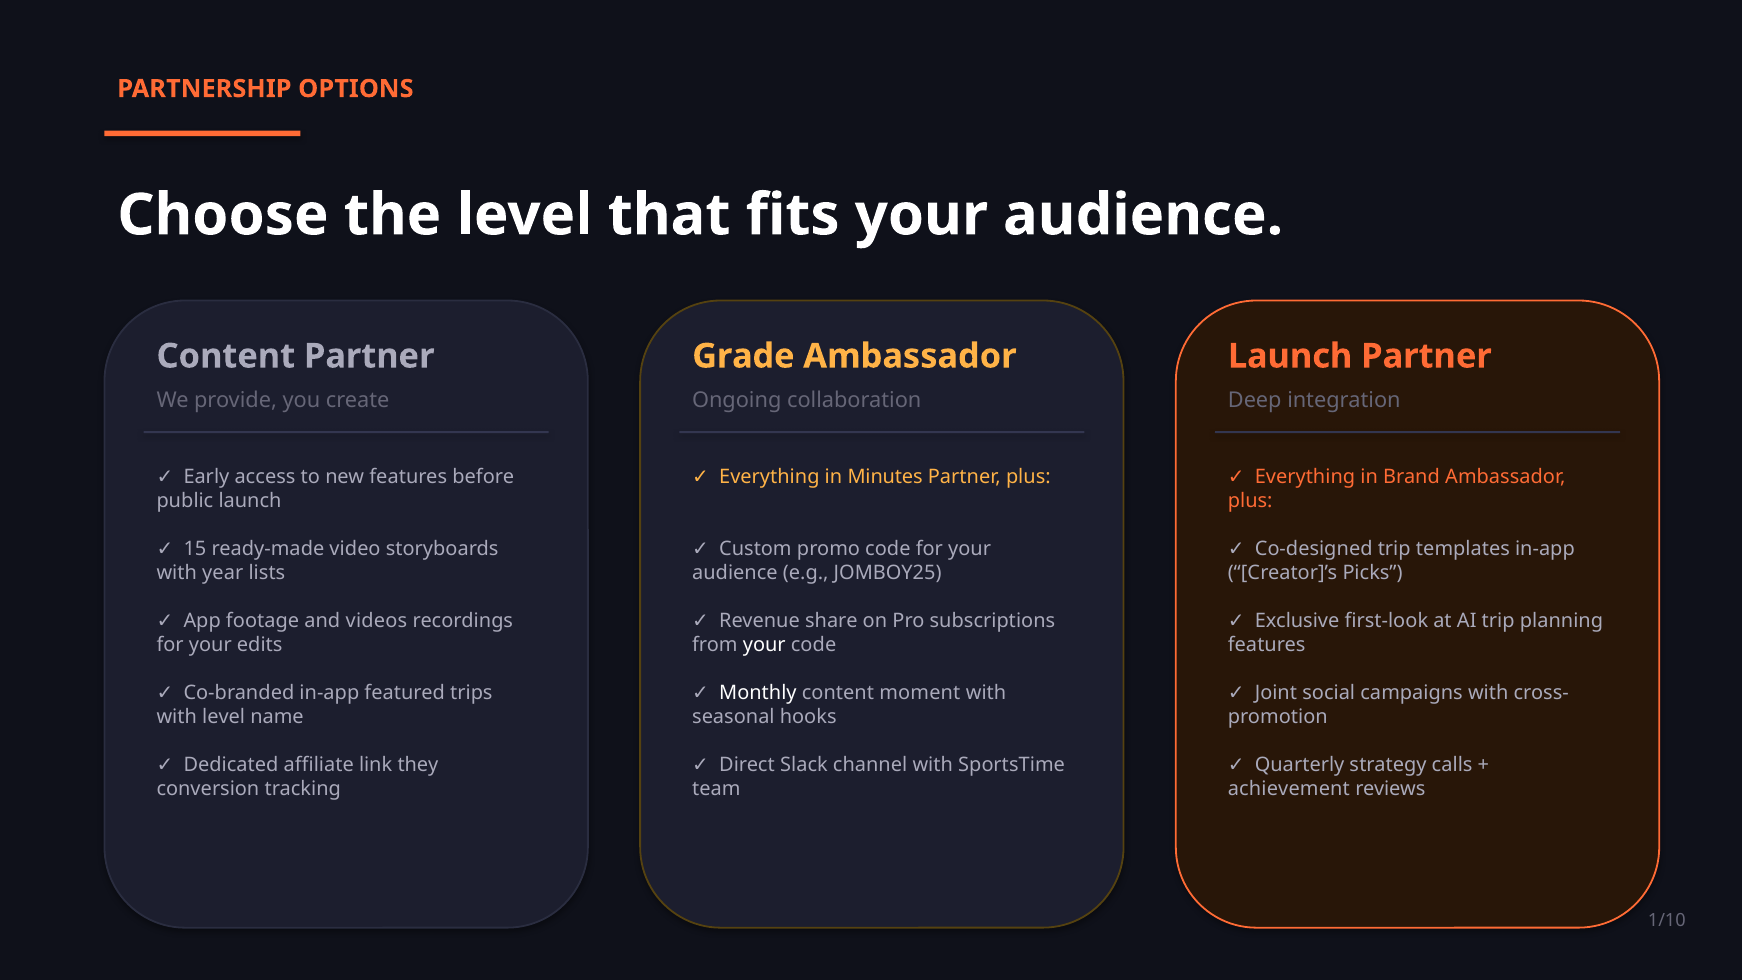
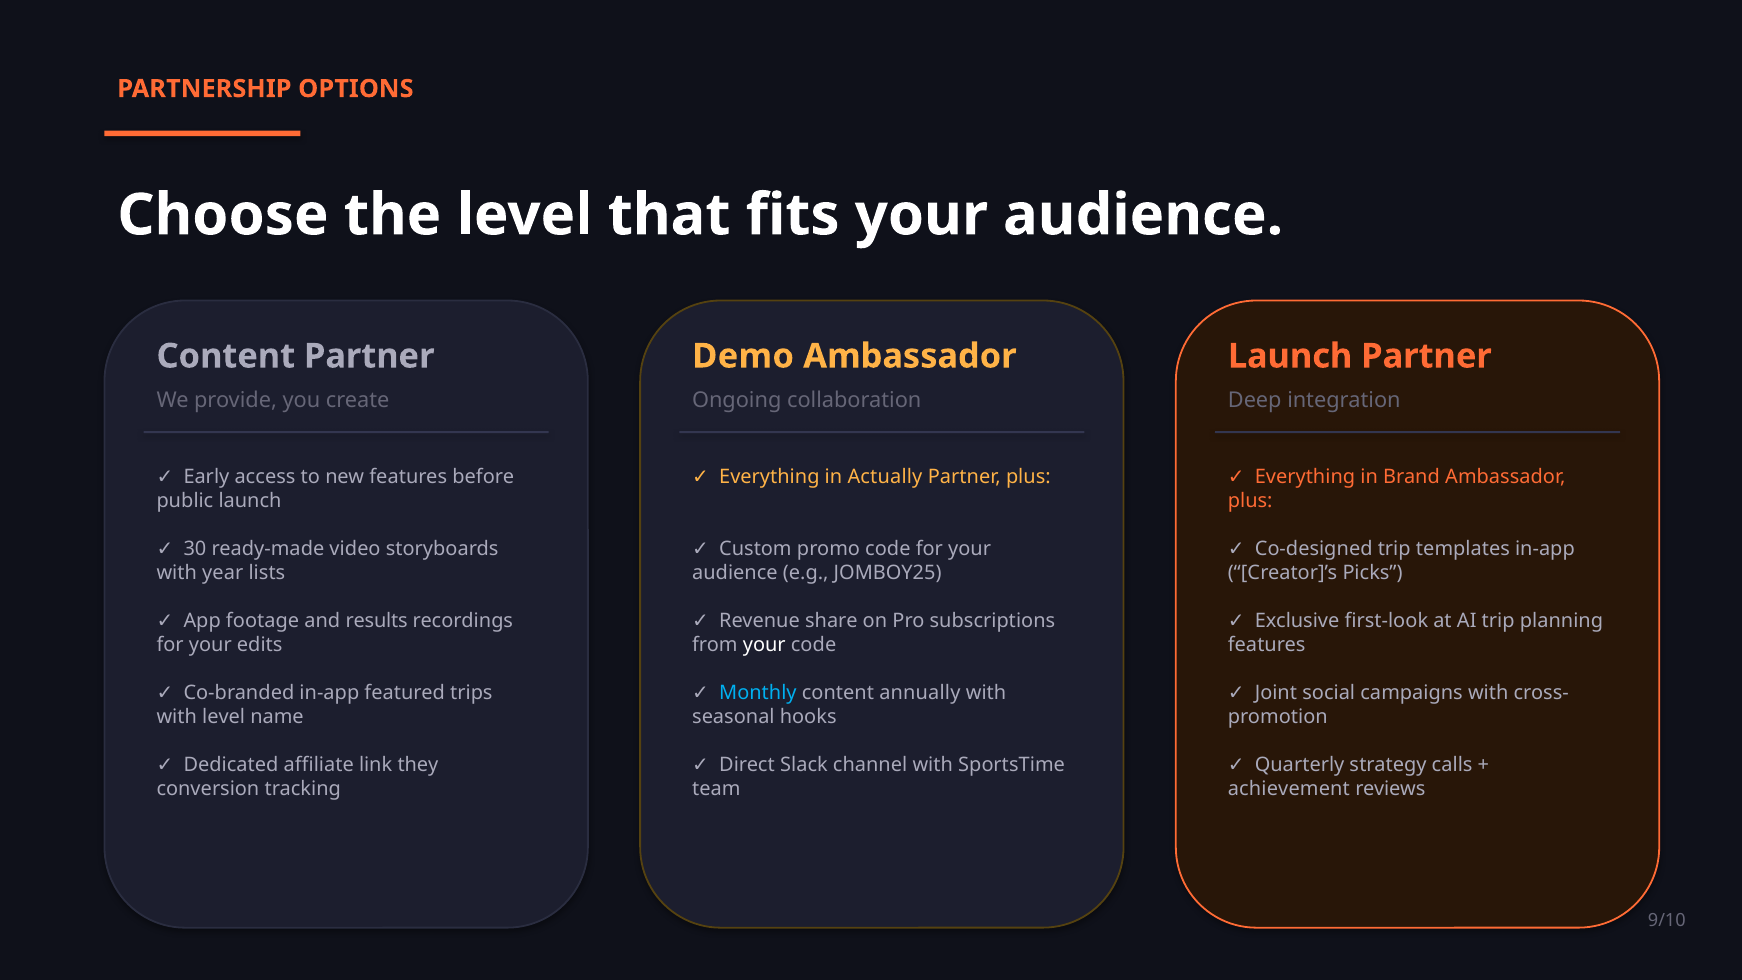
Grade: Grade -> Demo
Minutes: Minutes -> Actually
15: 15 -> 30
videos: videos -> results
Monthly colour: white -> light blue
moment: moment -> annually
1/10: 1/10 -> 9/10
